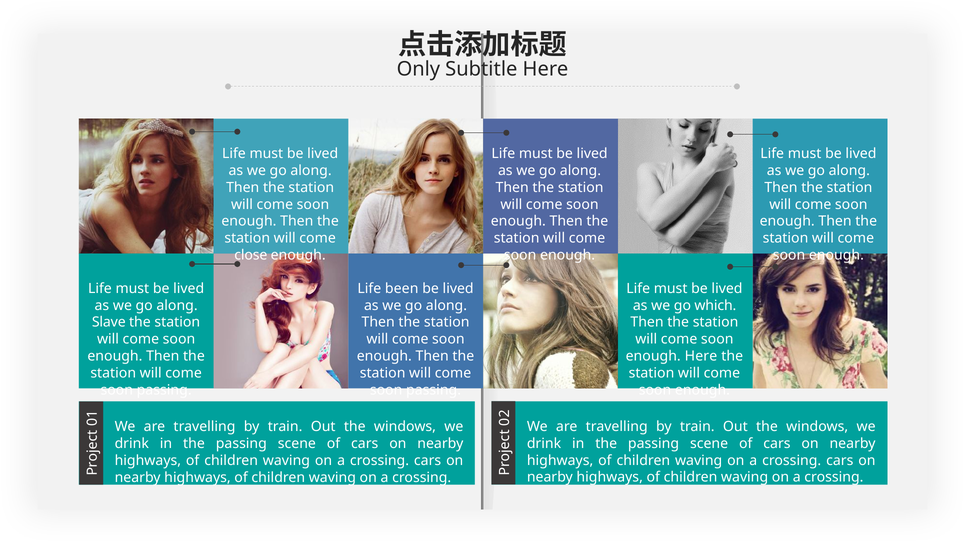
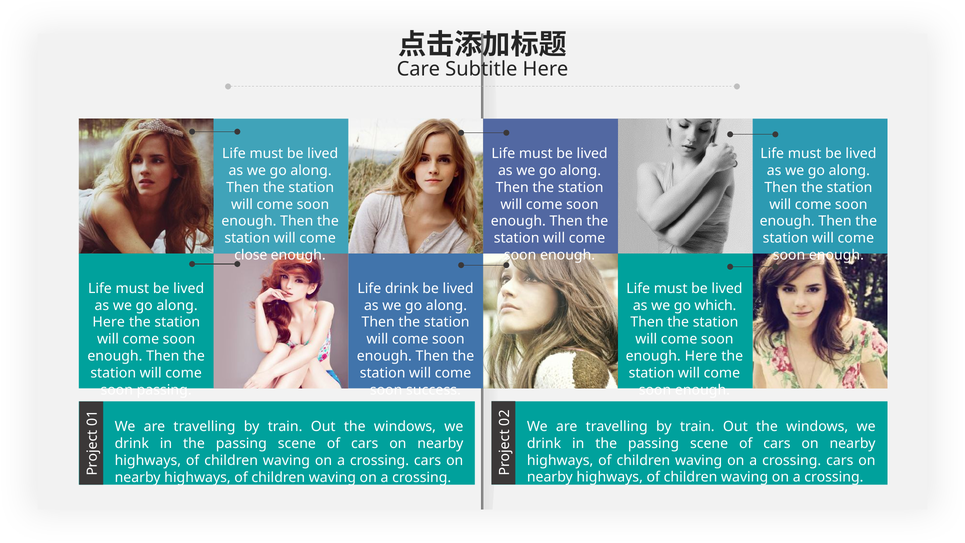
Only: Only -> Care
Life been: been -> drink
Slave at (109, 322): Slave -> Here
passing at (434, 390): passing -> success
